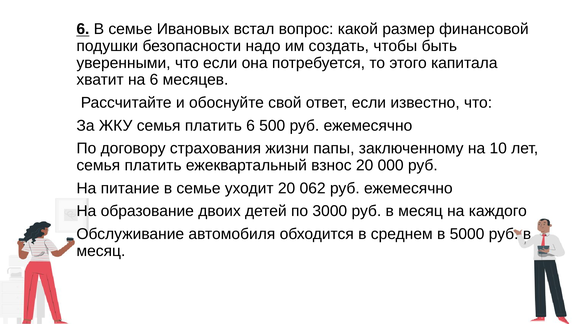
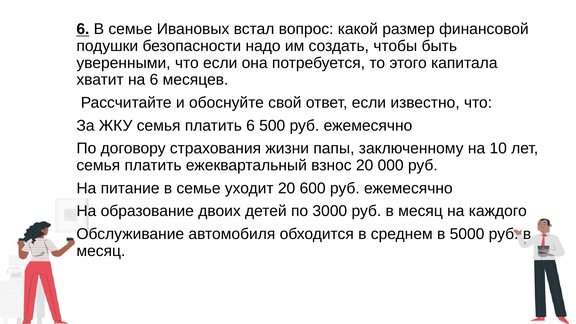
062: 062 -> 600
